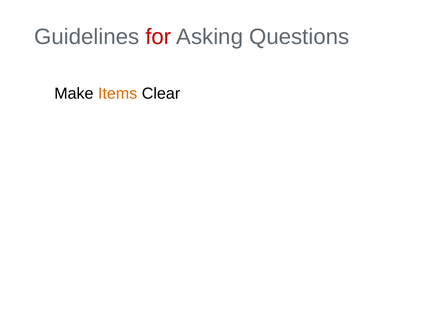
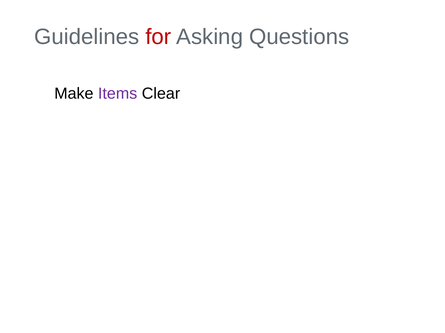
Items colour: orange -> purple
